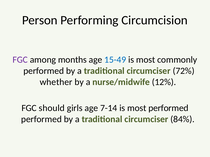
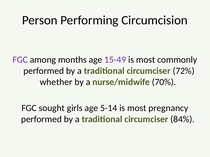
15-49 colour: blue -> purple
12%: 12% -> 70%
should: should -> sought
7-14: 7-14 -> 5-14
most performed: performed -> pregnancy
